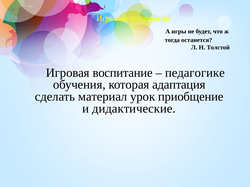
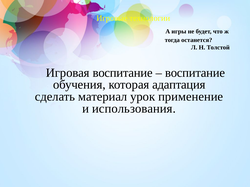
педагогике at (195, 73): педагогике -> воспитание
приобщение: приобщение -> применение
дидактические: дидактические -> использования
